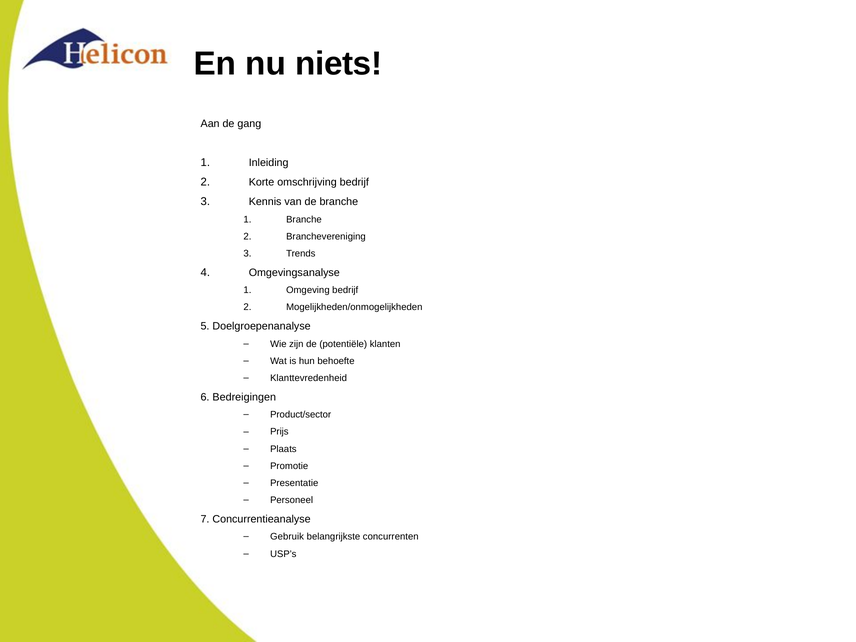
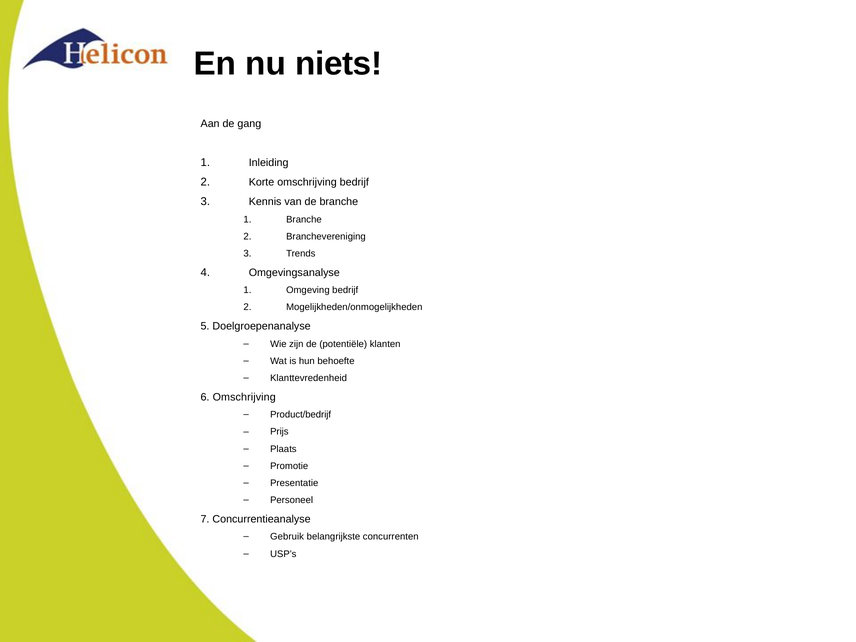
6 Bedreigingen: Bedreigingen -> Omschrijving
Product/sector: Product/sector -> Product/bedrijf
